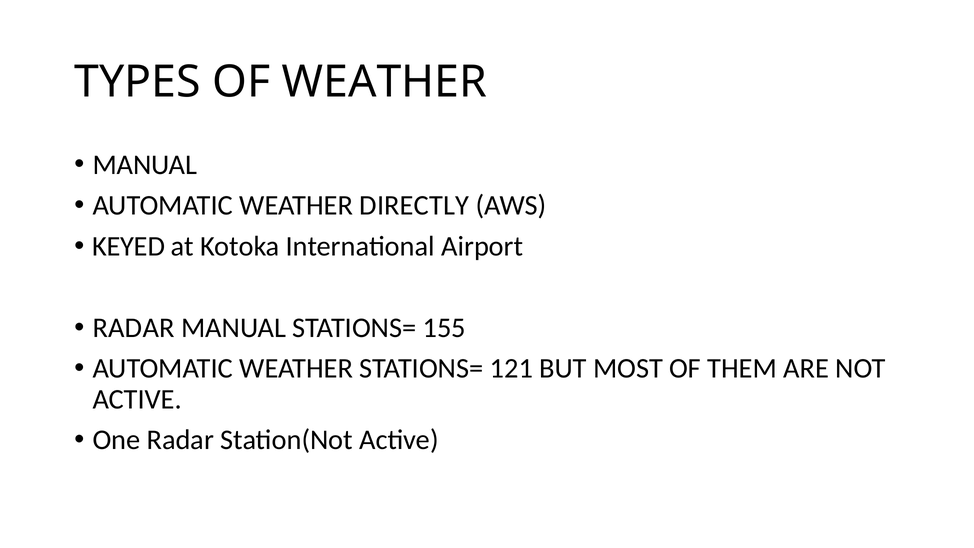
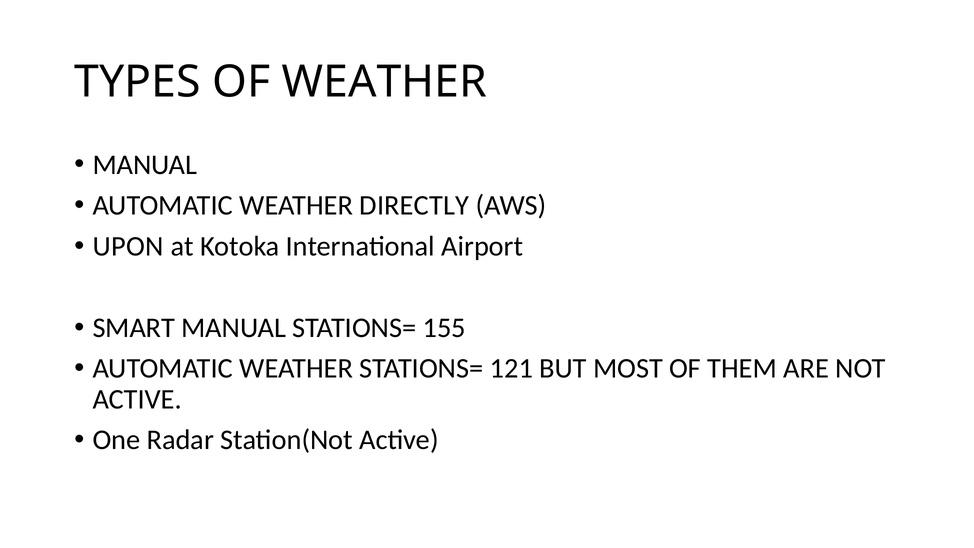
KEYED: KEYED -> UPON
RADAR at (134, 328): RADAR -> SMART
